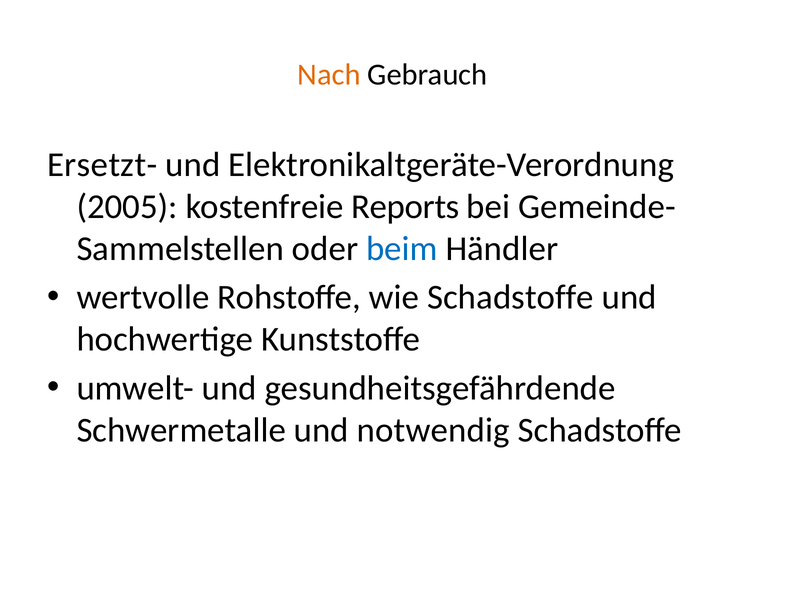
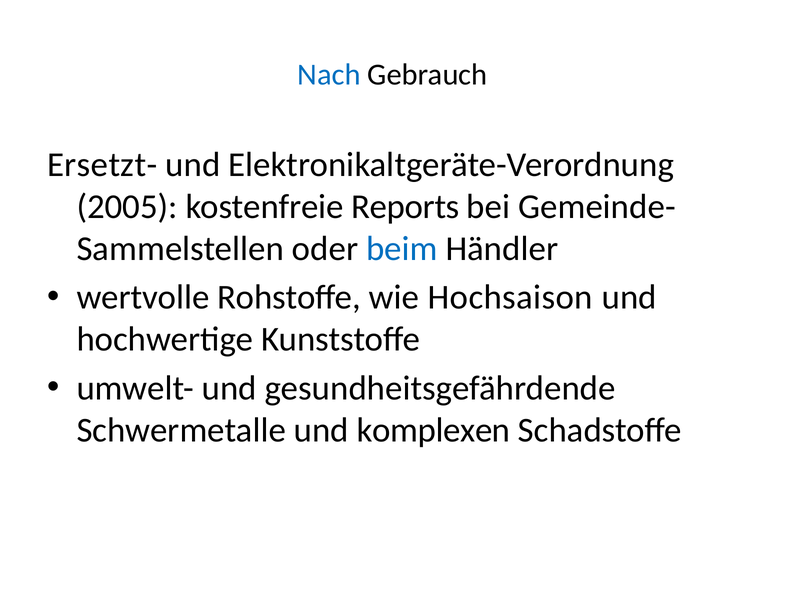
Nach colour: orange -> blue
wie Schadstoffe: Schadstoffe -> Hochsaison
notwendig: notwendig -> komplexen
